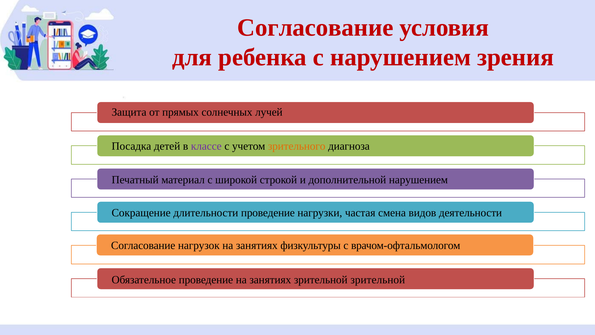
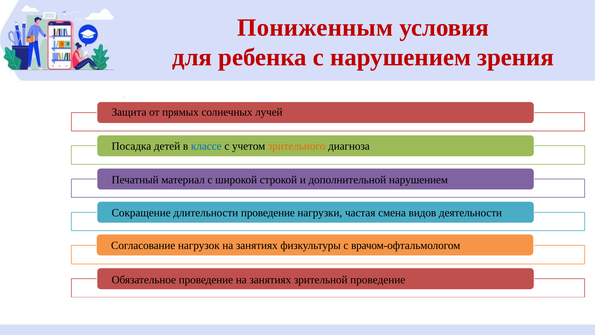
Согласование at (315, 28): Согласование -> Пониженным
классе colour: purple -> blue
зрительной зрительной: зрительной -> проведение
